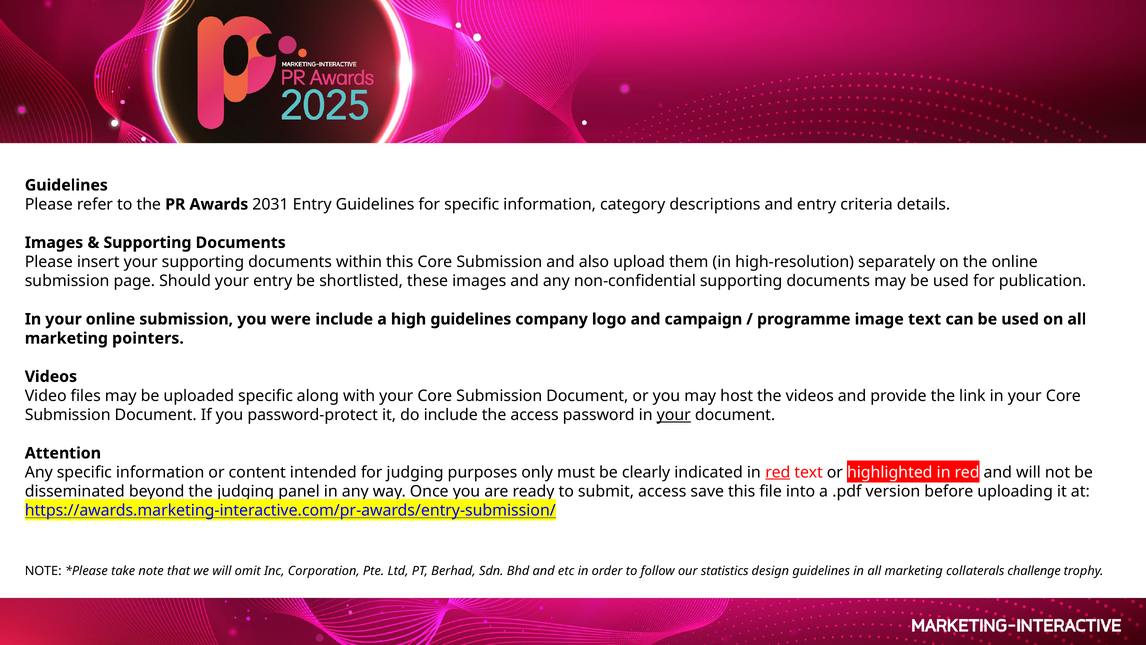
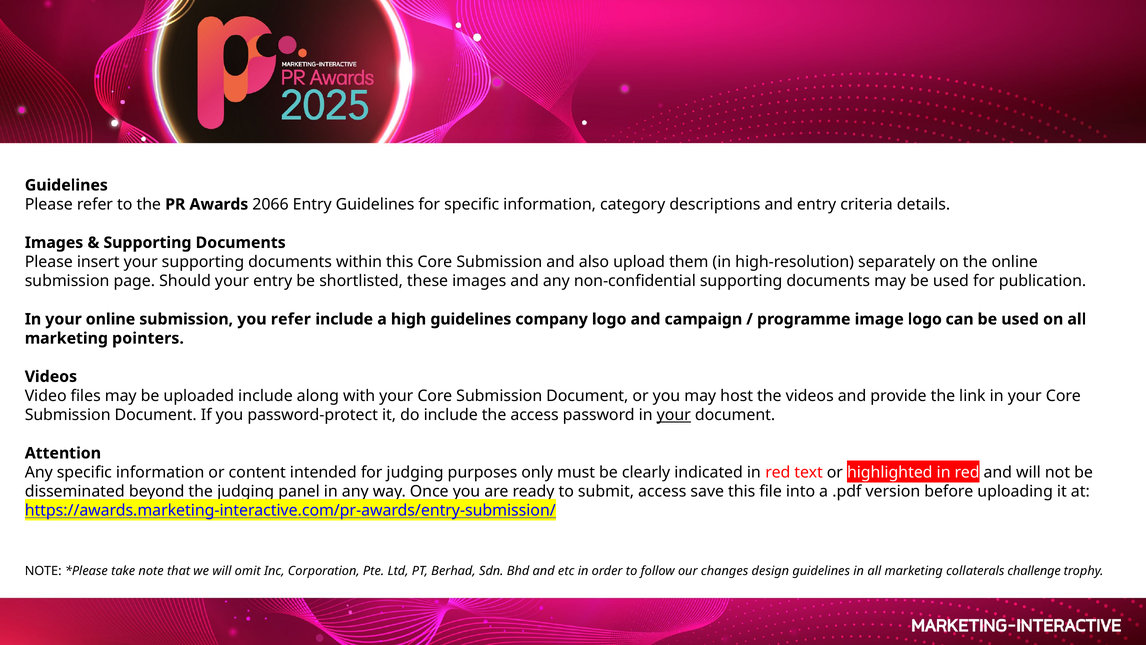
2031: 2031 -> 2066
you were: were -> refer
image text: text -> logo
uploaded specific: specific -> include
red at (778, 472) underline: present -> none
statistics: statistics -> changes
